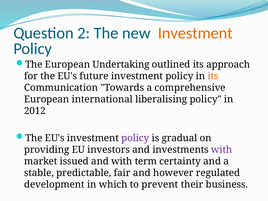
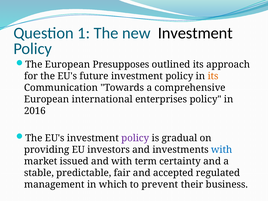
2: 2 -> 1
Investment at (195, 33) colour: orange -> black
Undertaking: Undertaking -> Presupposes
liberalising: liberalising -> enterprises
2012: 2012 -> 2016
with at (222, 150) colour: purple -> blue
however: however -> accepted
development: development -> management
